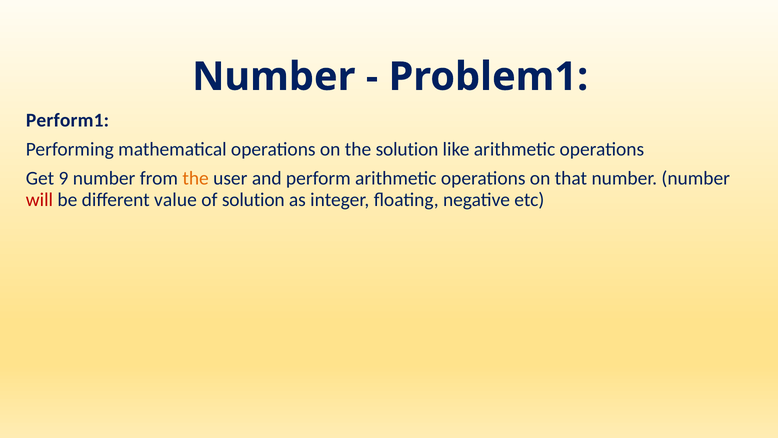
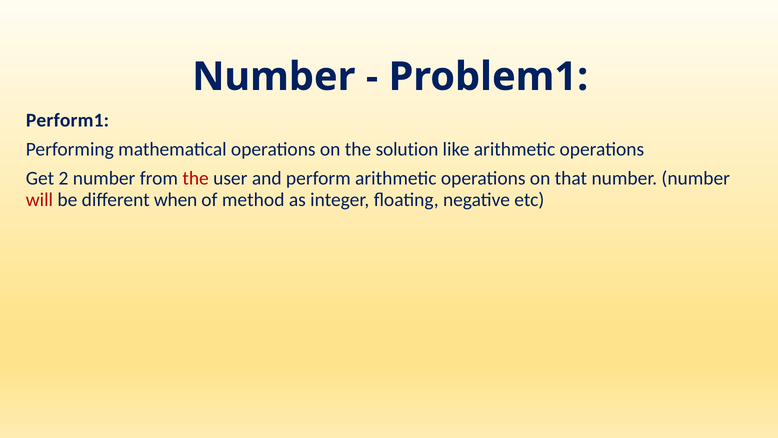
9: 9 -> 2
the at (196, 178) colour: orange -> red
value: value -> when
of solution: solution -> method
